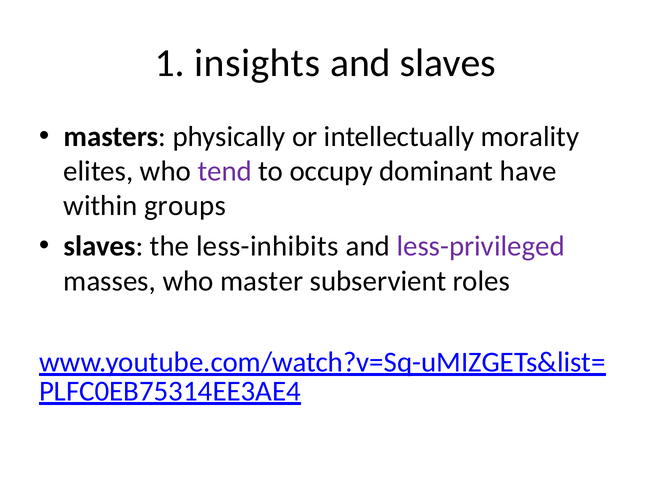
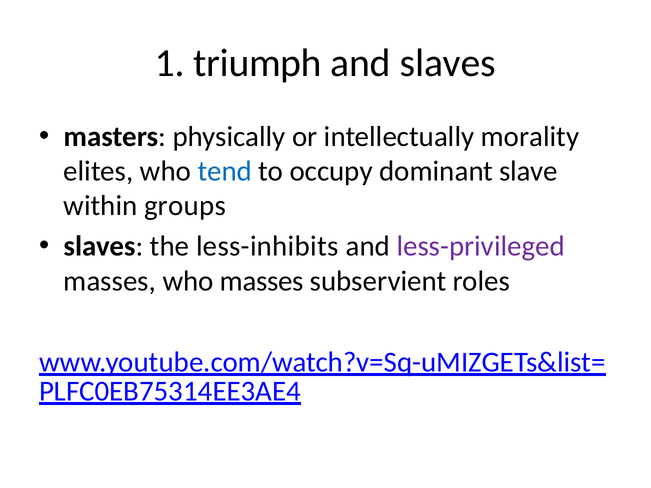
insights: insights -> triumph
tend colour: purple -> blue
have: have -> slave
who master: master -> masses
